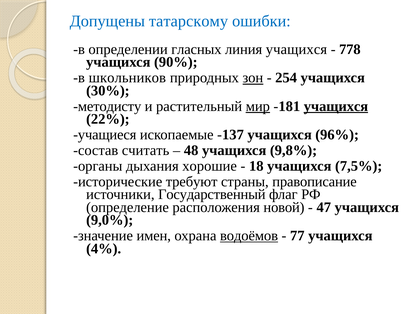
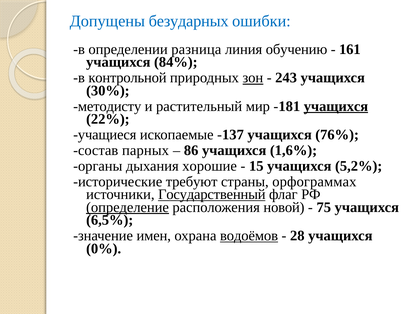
татарскому: татарскому -> безударных
гласных: гласных -> разница
линия учащихся: учащихся -> обучению
778: 778 -> 161
90%: 90% -> 84%
школьников: школьников -> контрольной
254: 254 -> 243
мир underline: present -> none
96%: 96% -> 76%
считать: считать -> парных
48: 48 -> 86
9,8%: 9,8% -> 1,6%
18: 18 -> 15
7,5%: 7,5% -> 5,2%
правописание: правописание -> орфограммах
Государственный underline: none -> present
определение underline: none -> present
47: 47 -> 75
9,0%: 9,0% -> 6,5%
77: 77 -> 28
4%: 4% -> 0%
